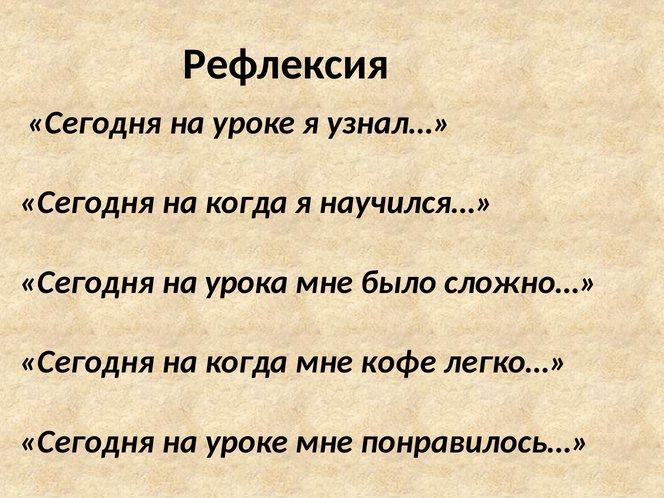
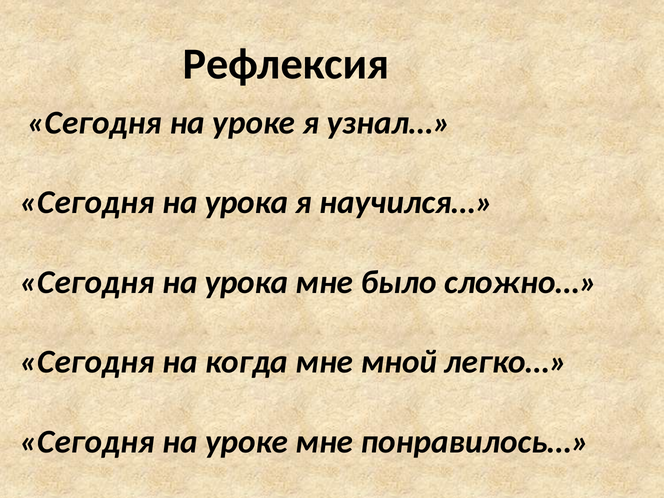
когда at (246, 203): когда -> урока
кофе: кофе -> мной
